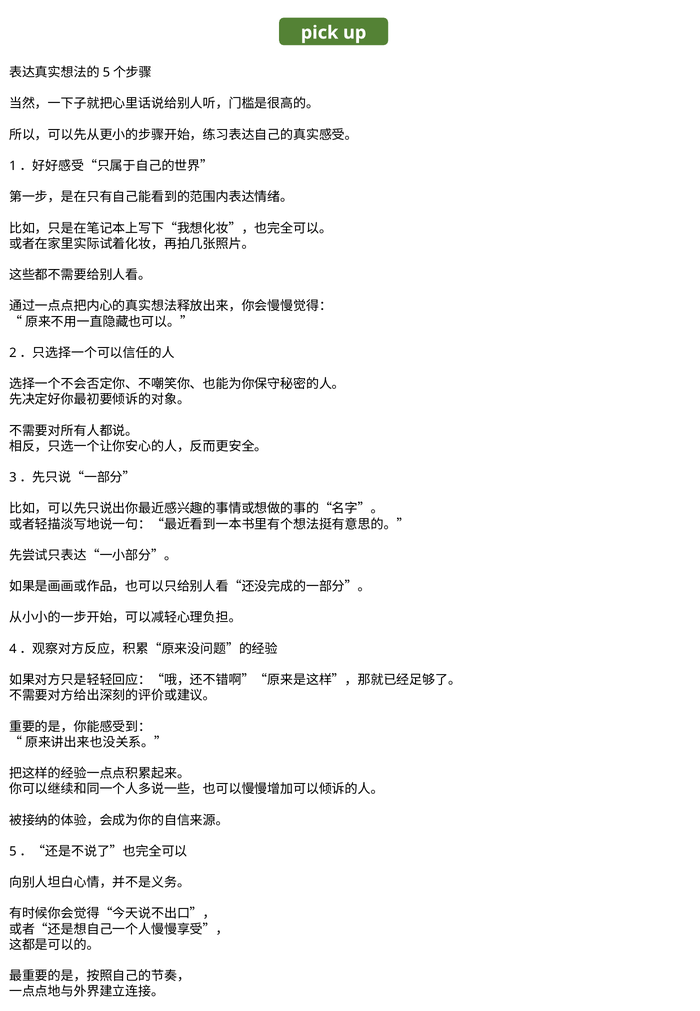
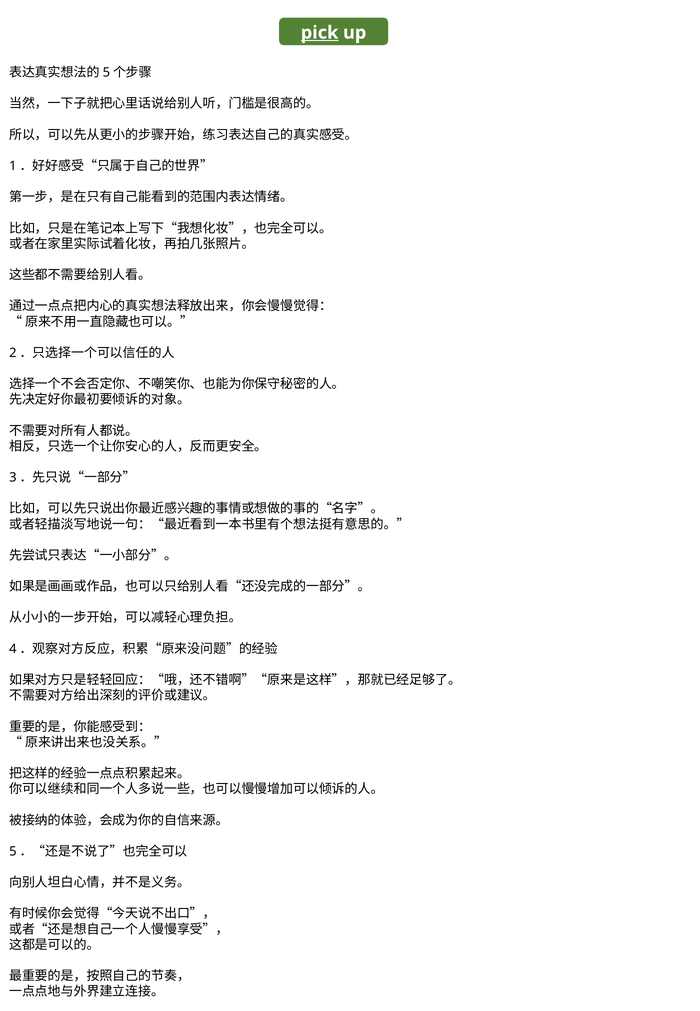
pick underline: none -> present
